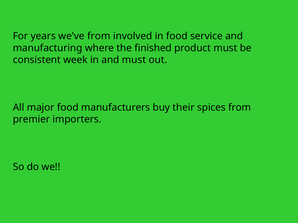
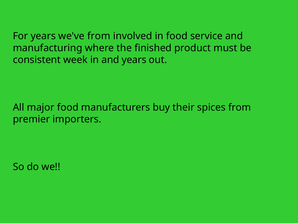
and must: must -> years
